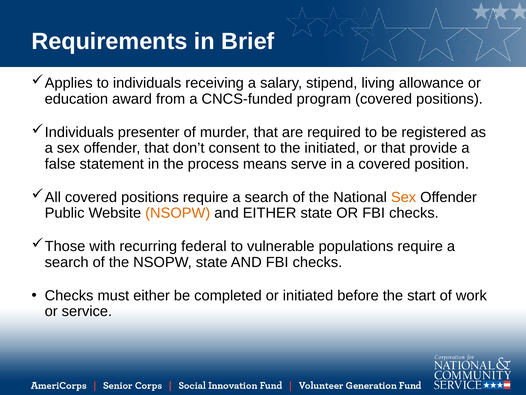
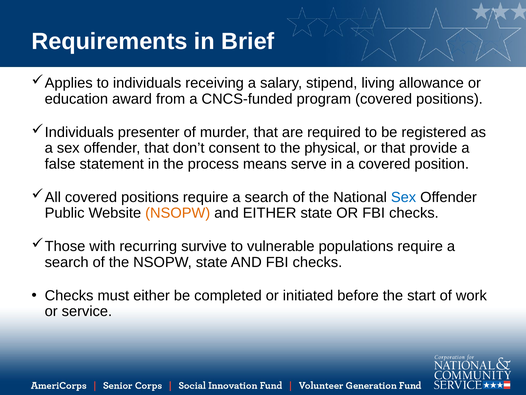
the initiated: initiated -> physical
Sex at (404, 197) colour: orange -> blue
federal: federal -> survive
